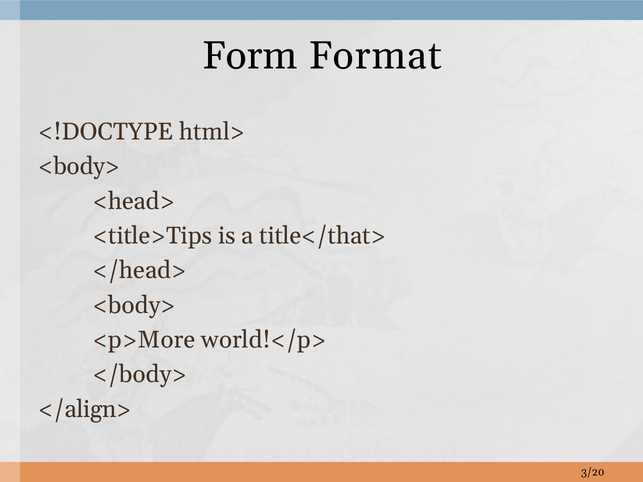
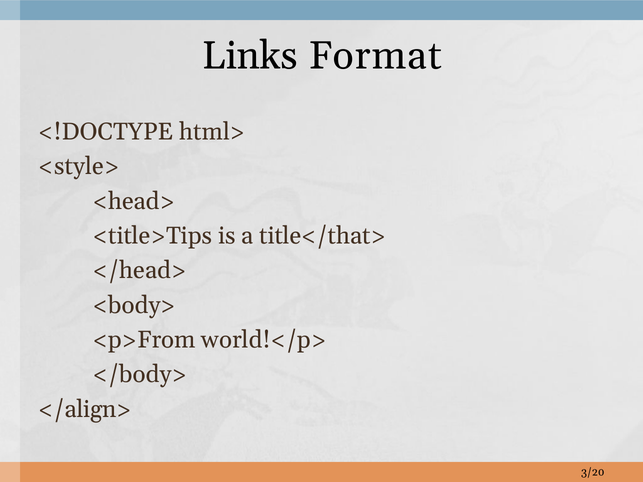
Form: Form -> Links
<body> at (79, 167): <body> -> <style>
<p>More: <p>More -> <p>From
